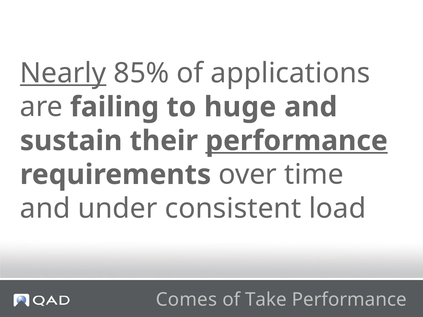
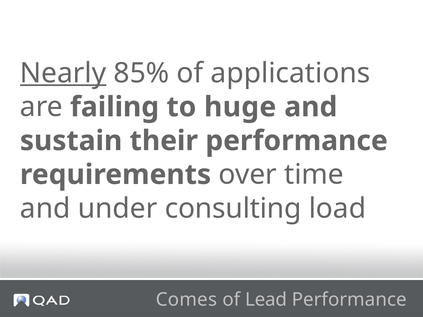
performance at (297, 141) underline: present -> none
consistent: consistent -> consulting
Take: Take -> Lead
